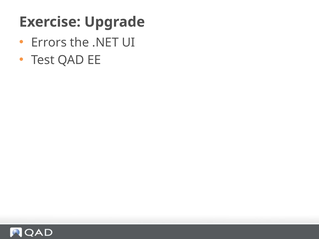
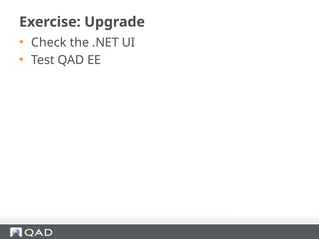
Errors: Errors -> Check
